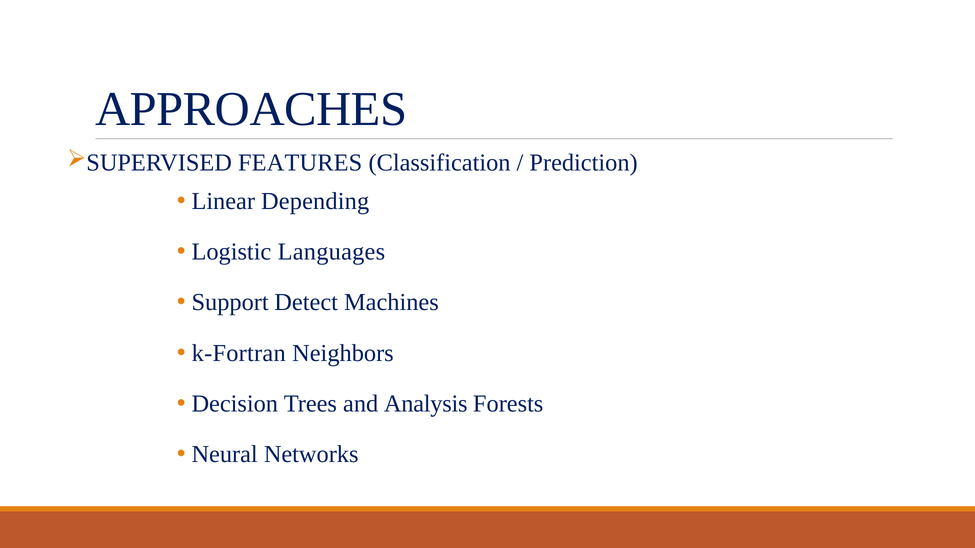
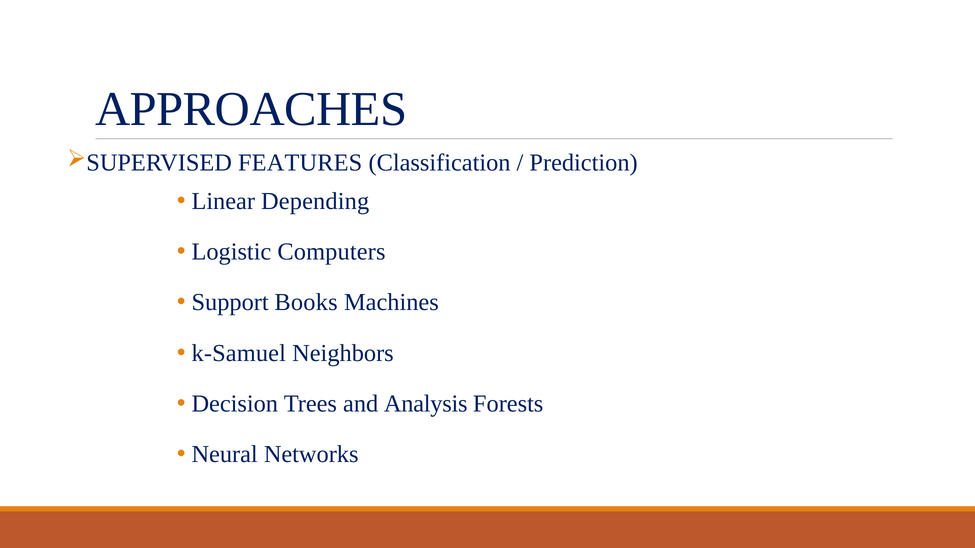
Languages: Languages -> Computers
Detect: Detect -> Books
k-Fortran: k-Fortran -> k-Samuel
